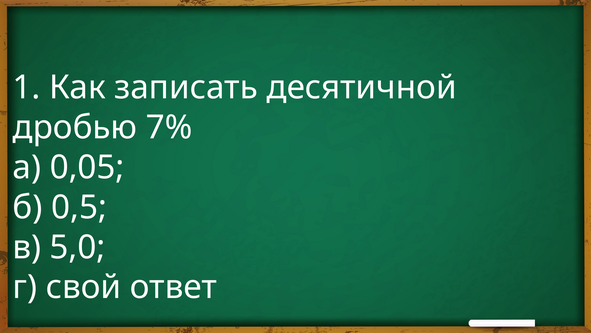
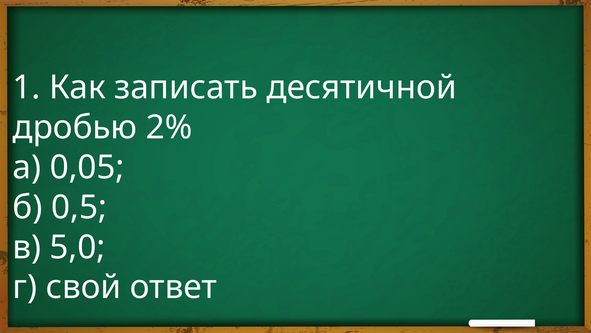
7%: 7% -> 2%
